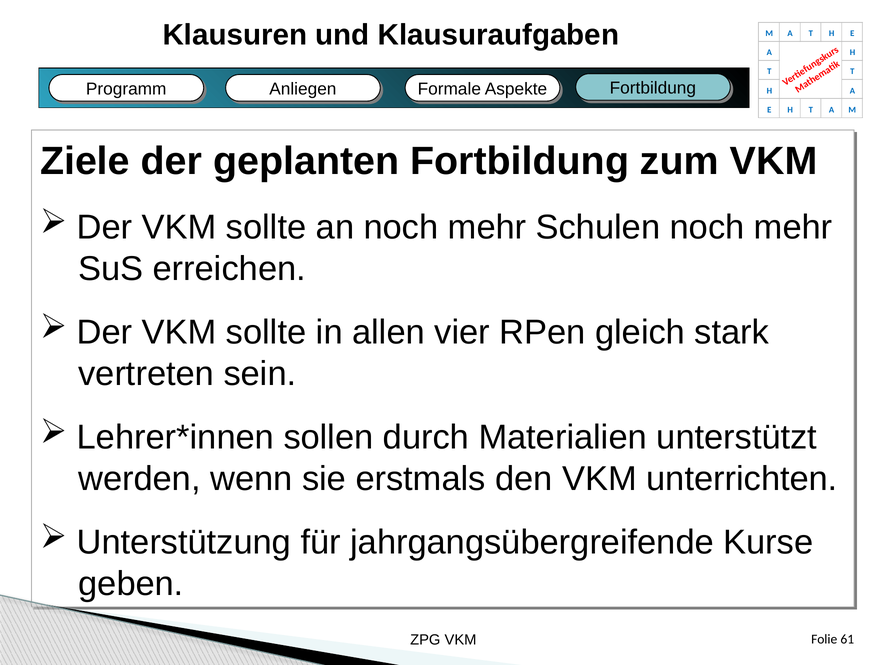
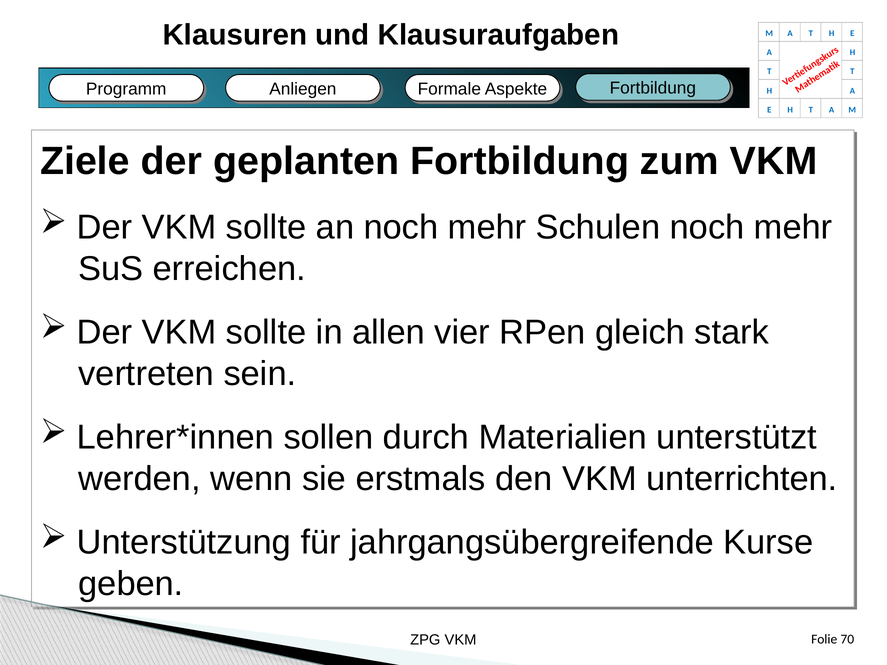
61: 61 -> 70
